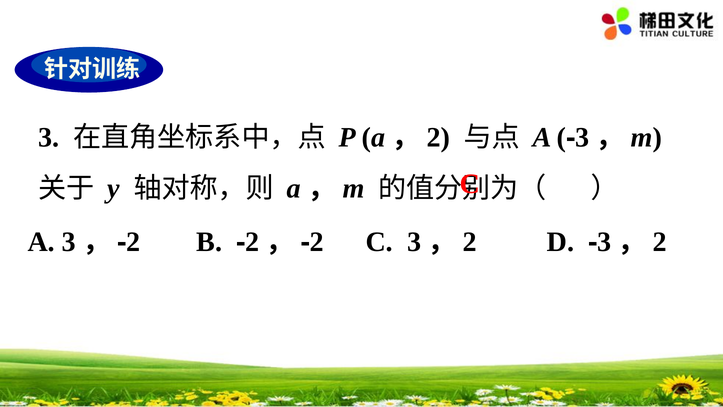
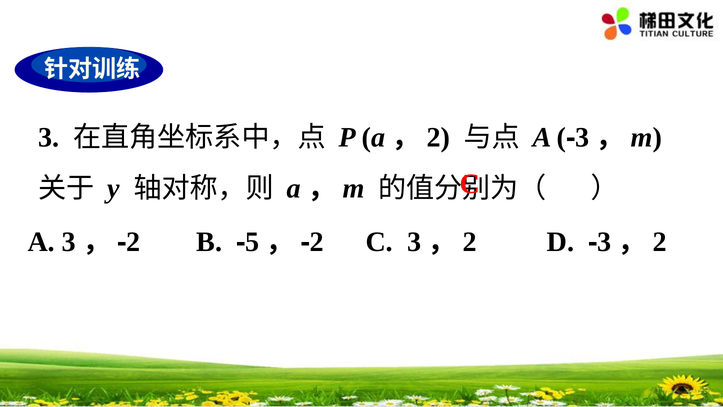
2 at (252, 242): 2 -> 5
